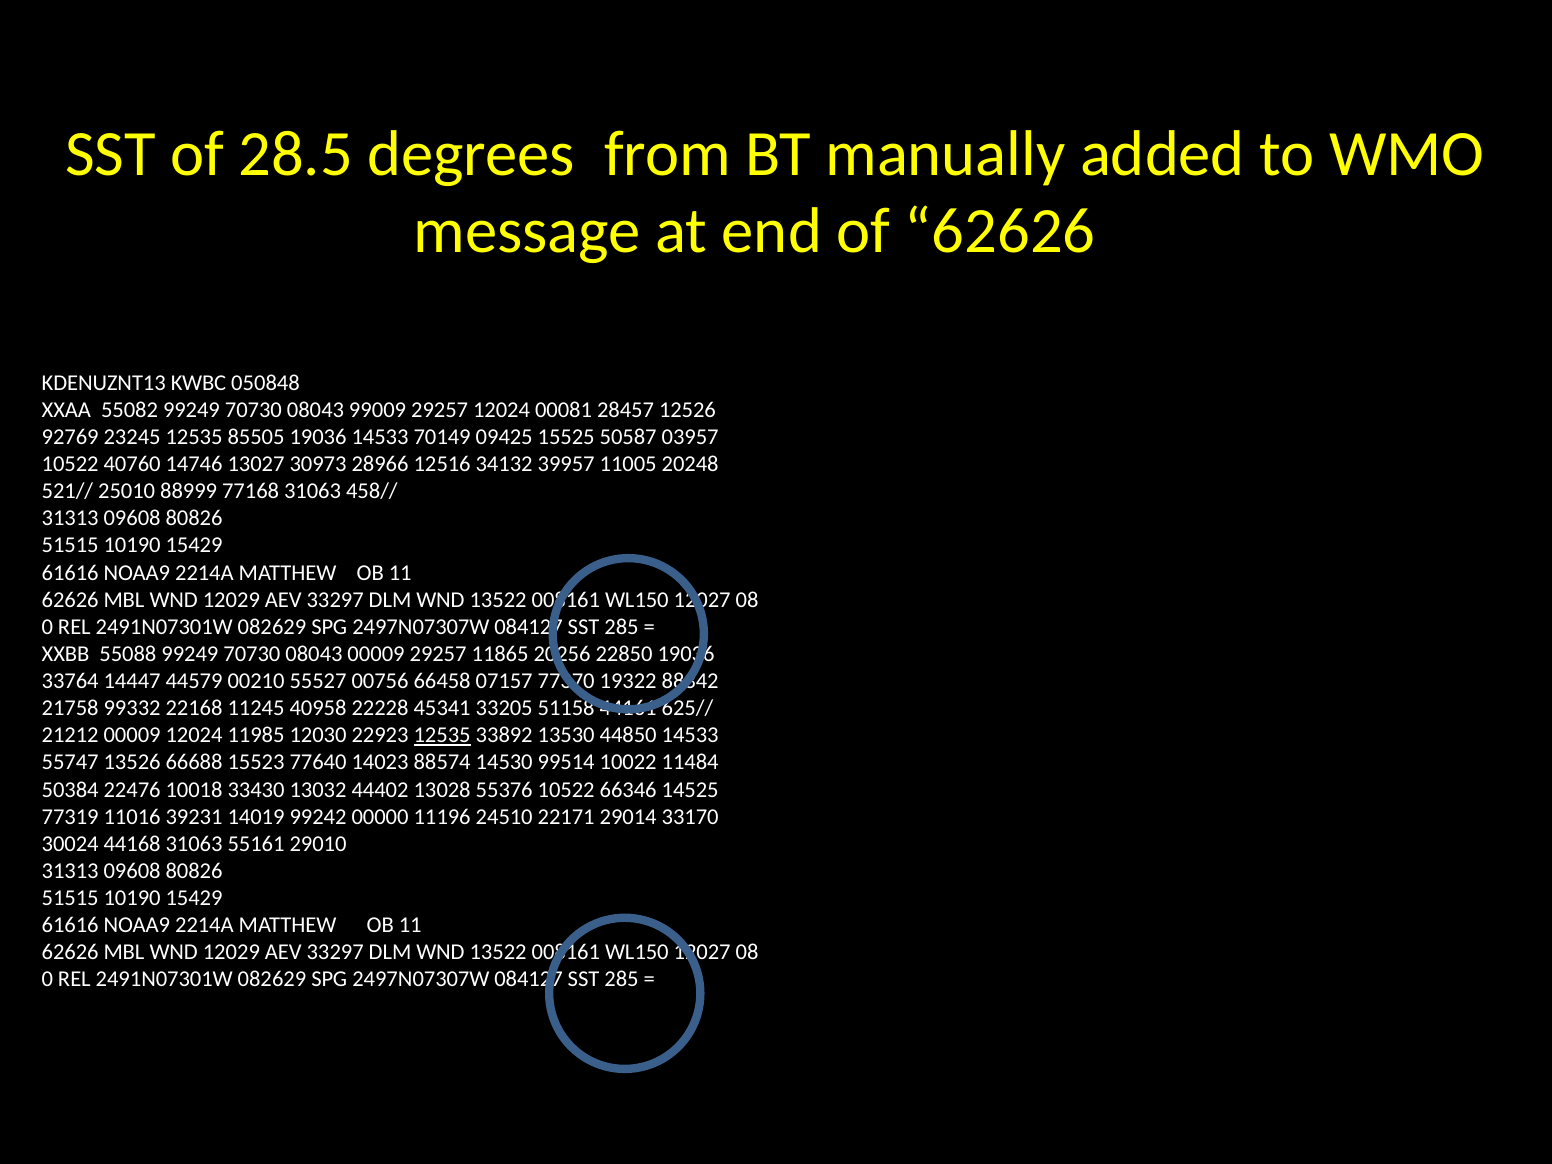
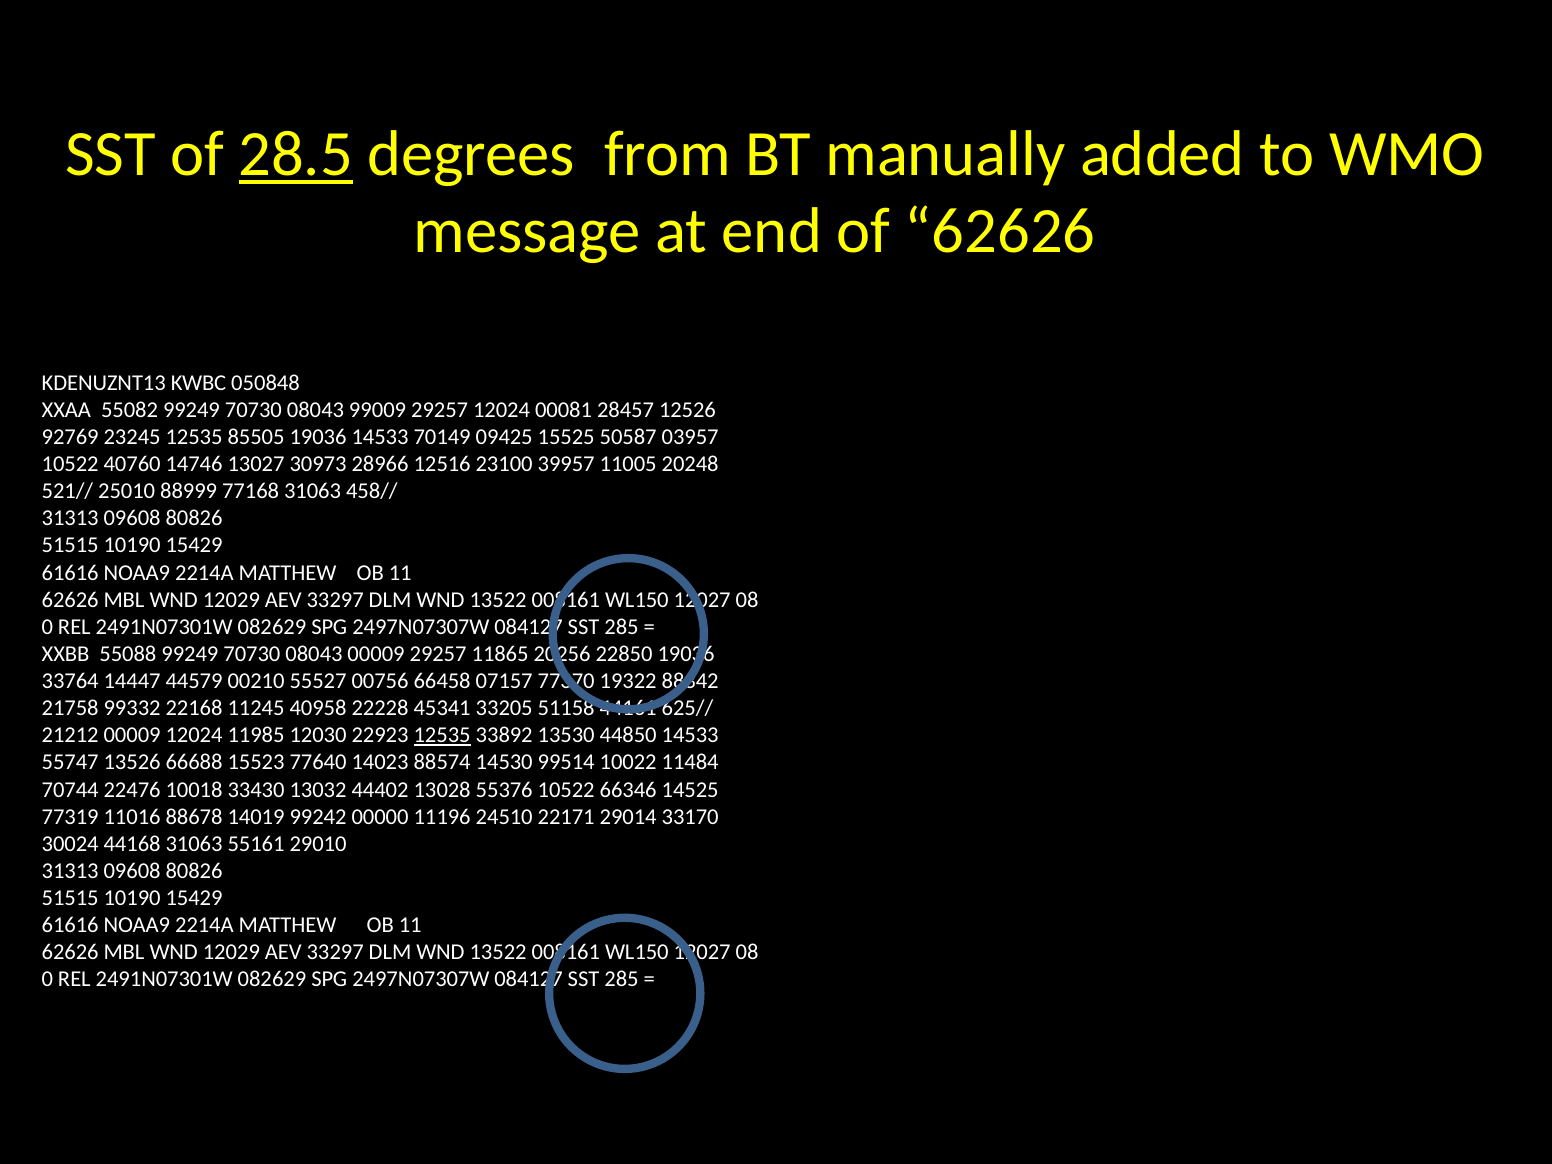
28.5 underline: none -> present
34132: 34132 -> 23100
50384: 50384 -> 70744
39231: 39231 -> 88678
